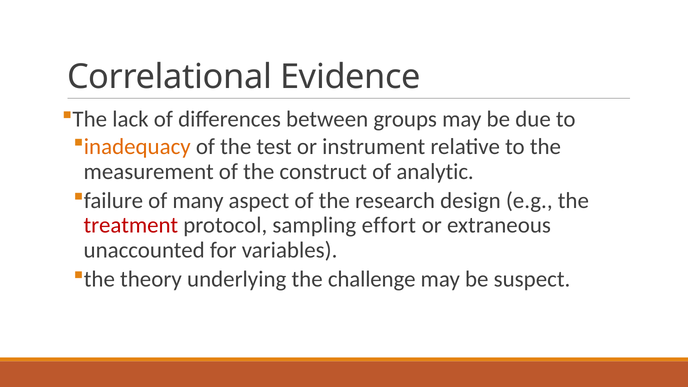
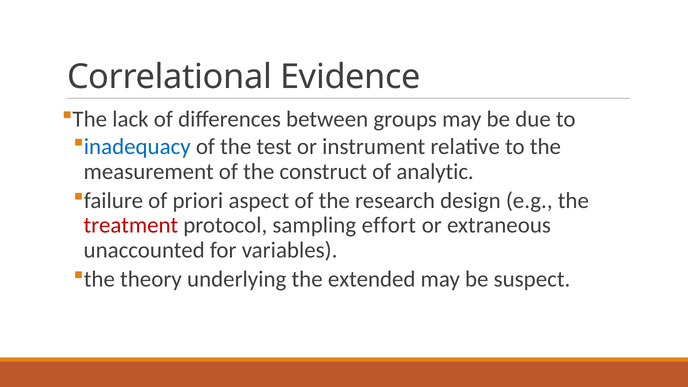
inadequacy colour: orange -> blue
many: many -> priori
challenge: challenge -> extended
